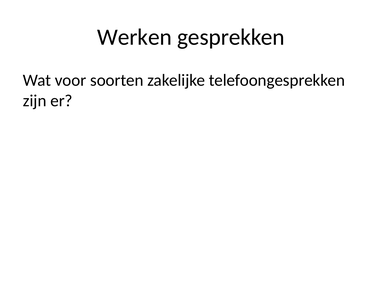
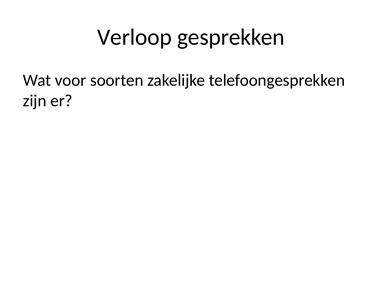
Werken: Werken -> Verloop
